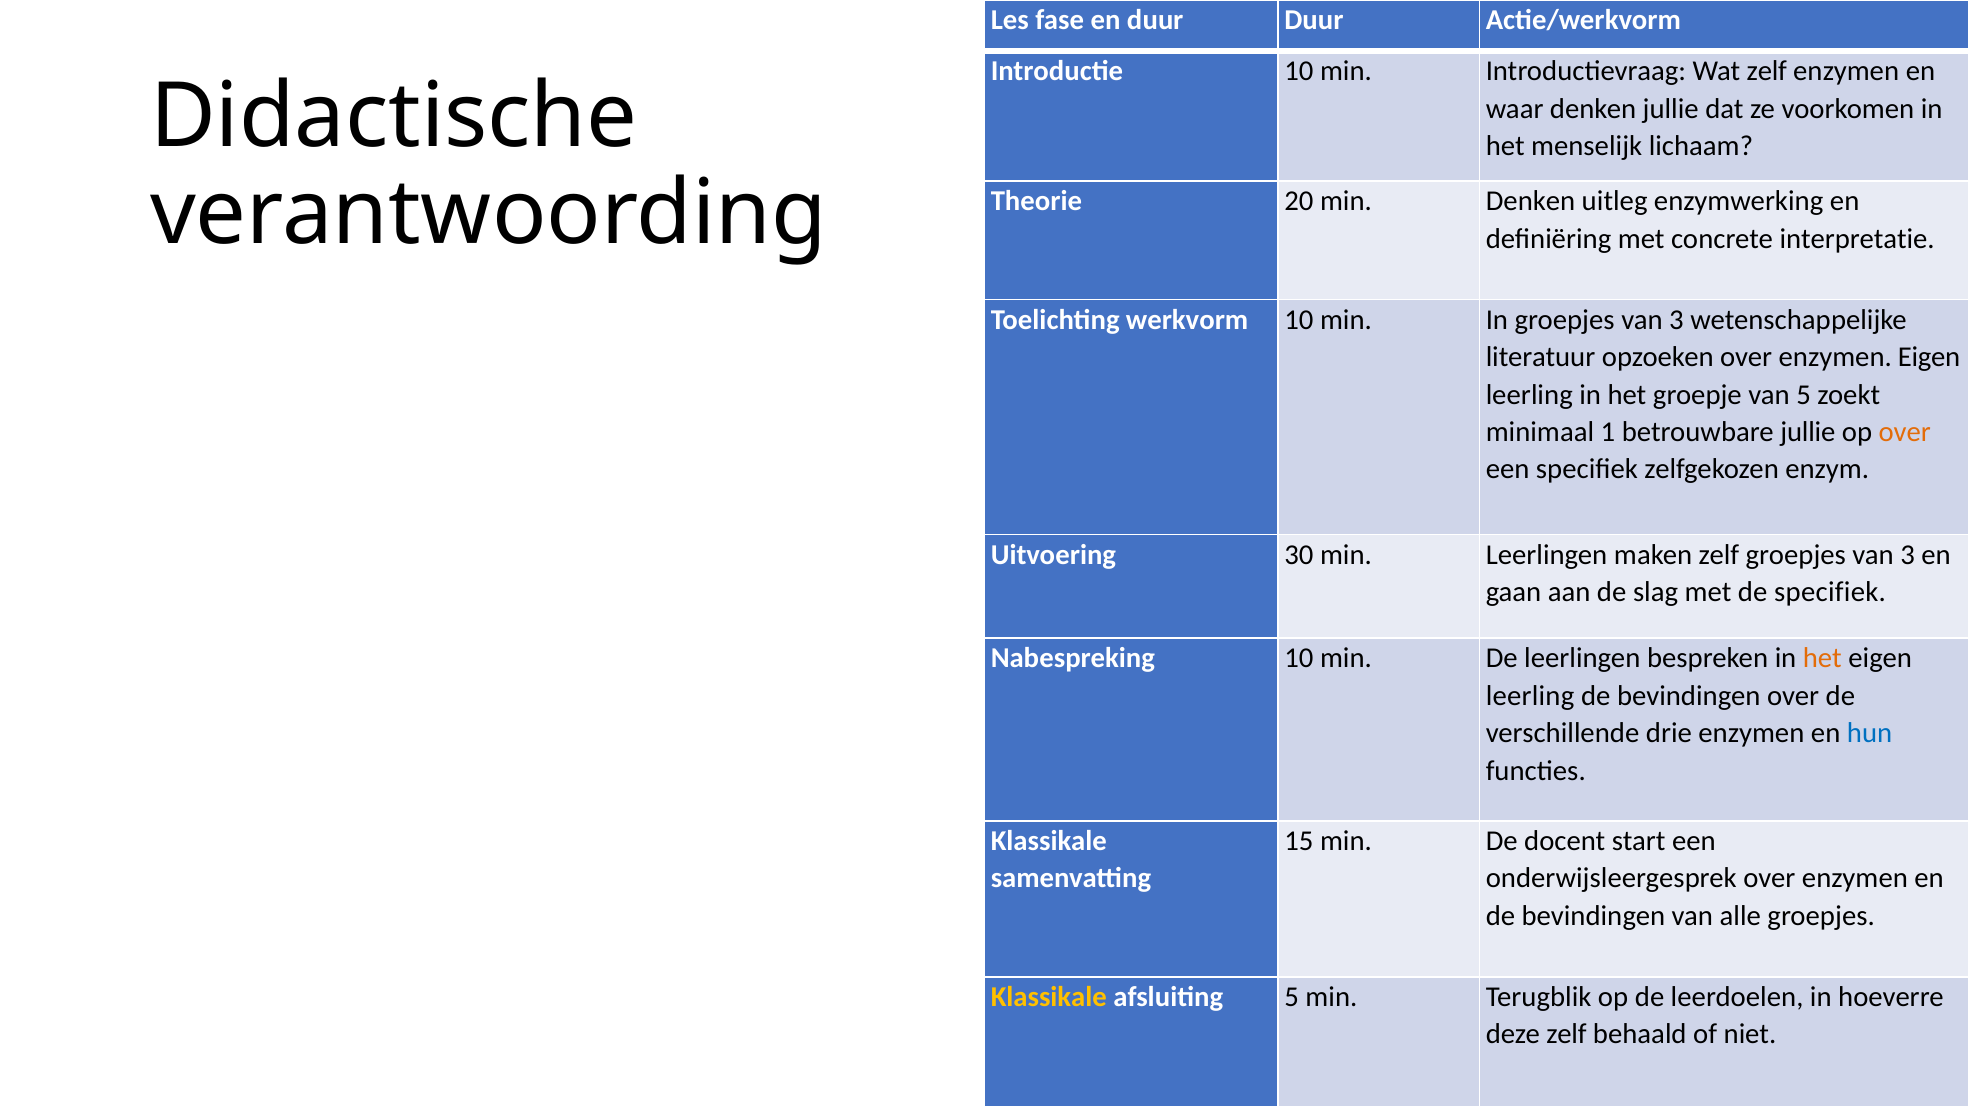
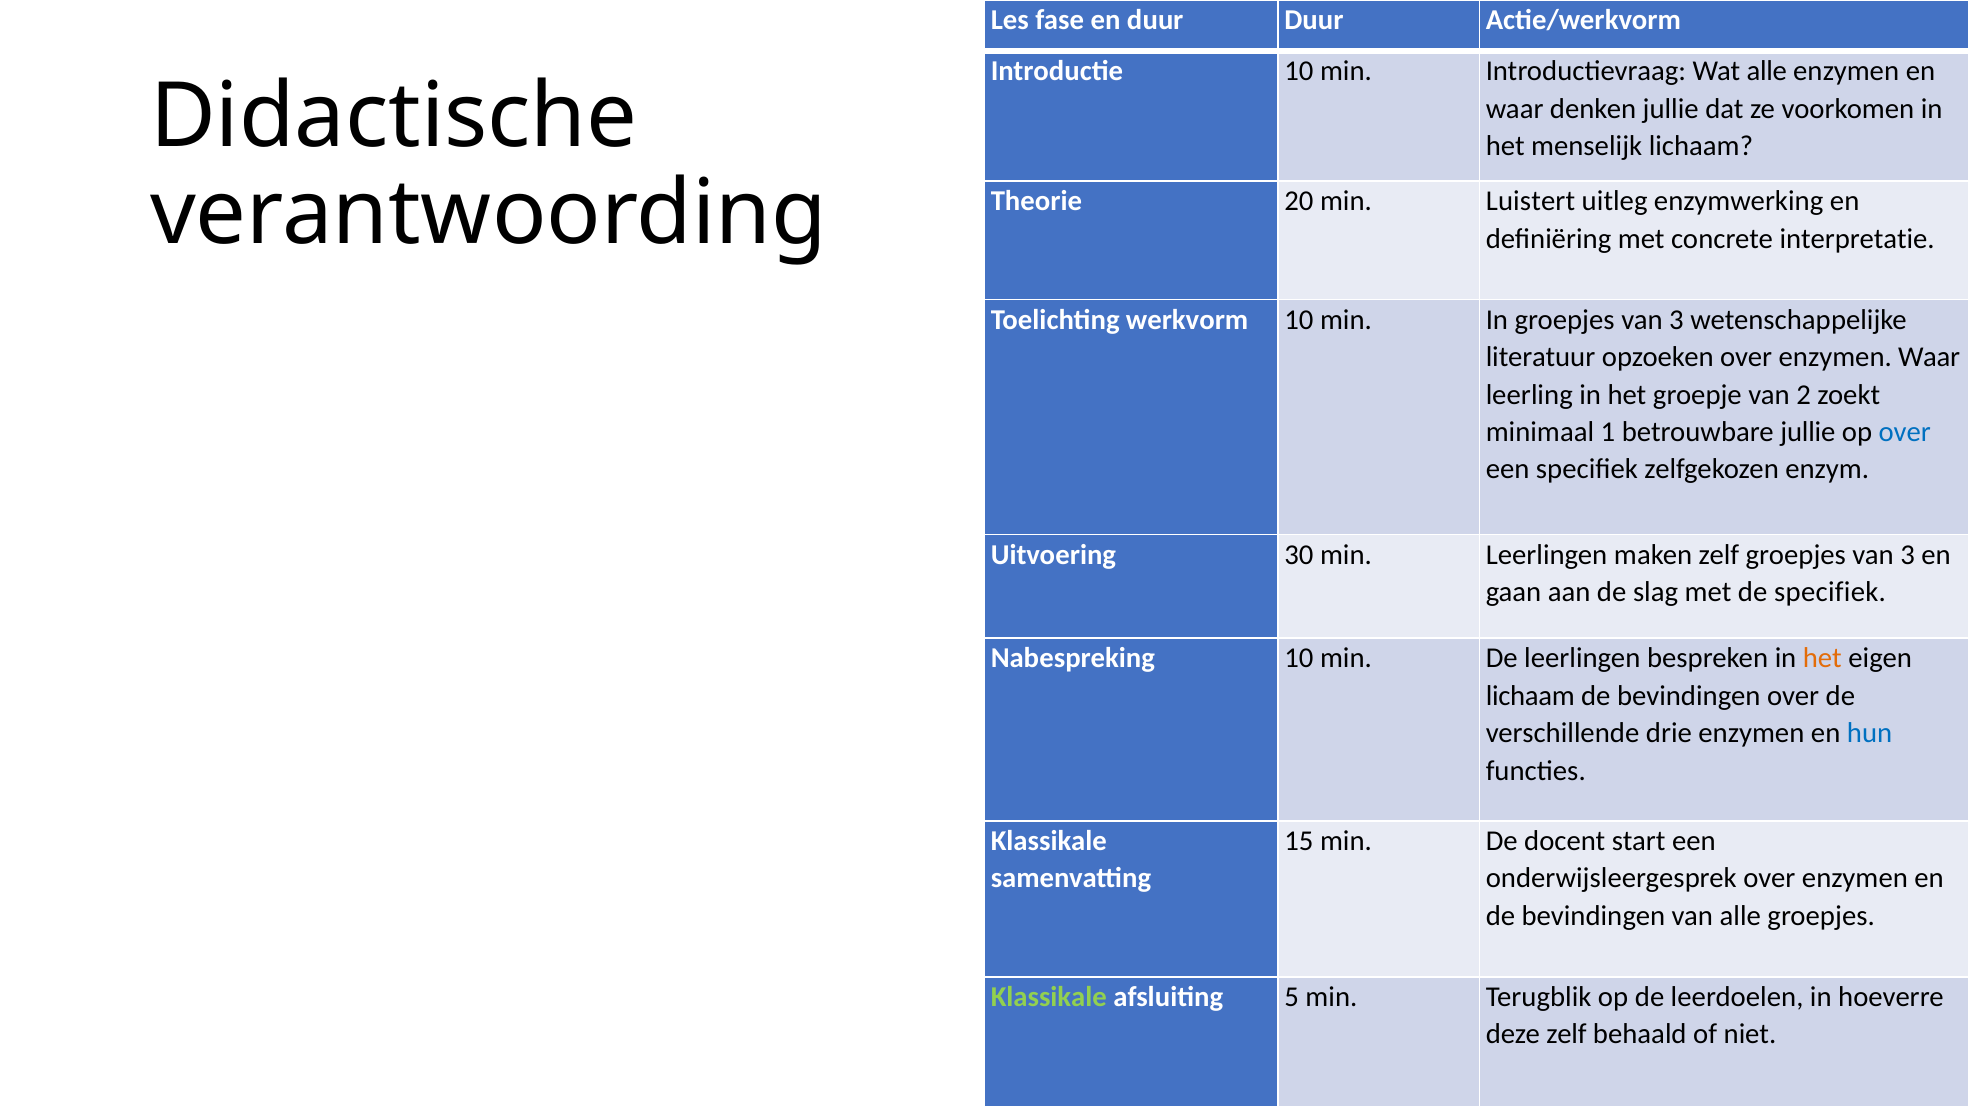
Wat zelf: zelf -> alle
min Denken: Denken -> Luistert
enzymen Eigen: Eigen -> Waar
van 5: 5 -> 2
over at (1905, 432) colour: orange -> blue
leerling at (1530, 696): leerling -> lichaam
Klassikale at (1049, 998) colour: yellow -> light green
